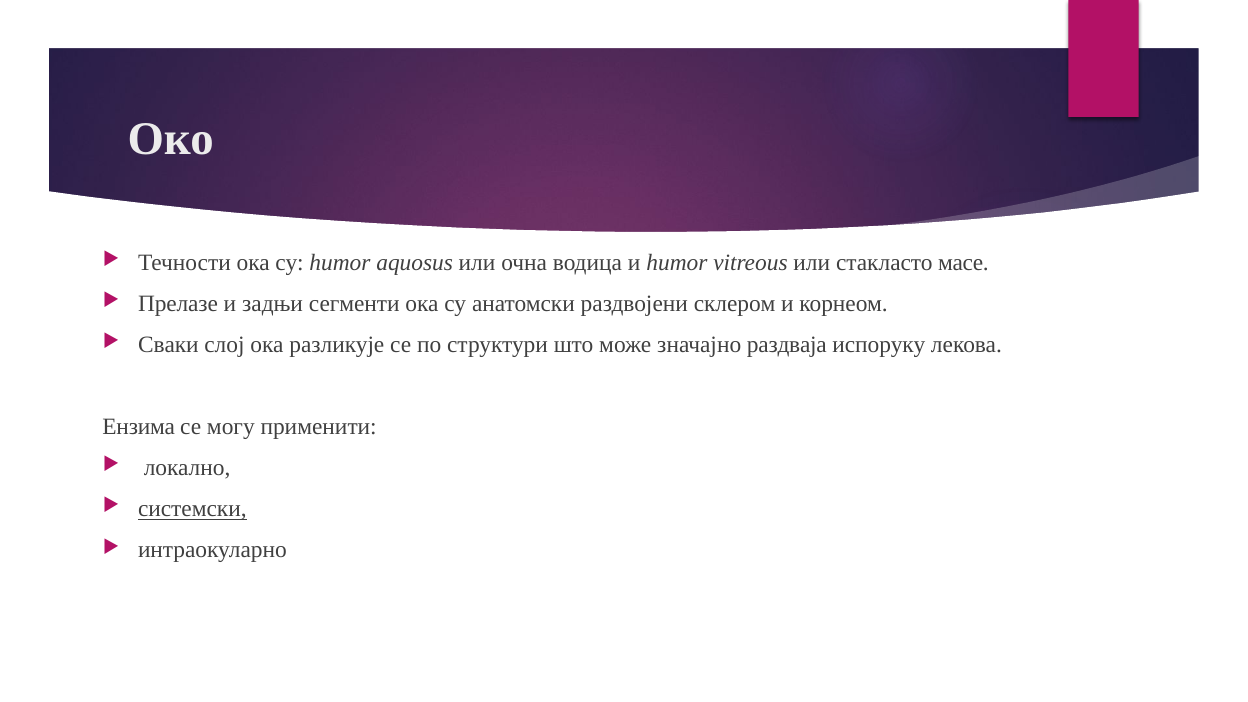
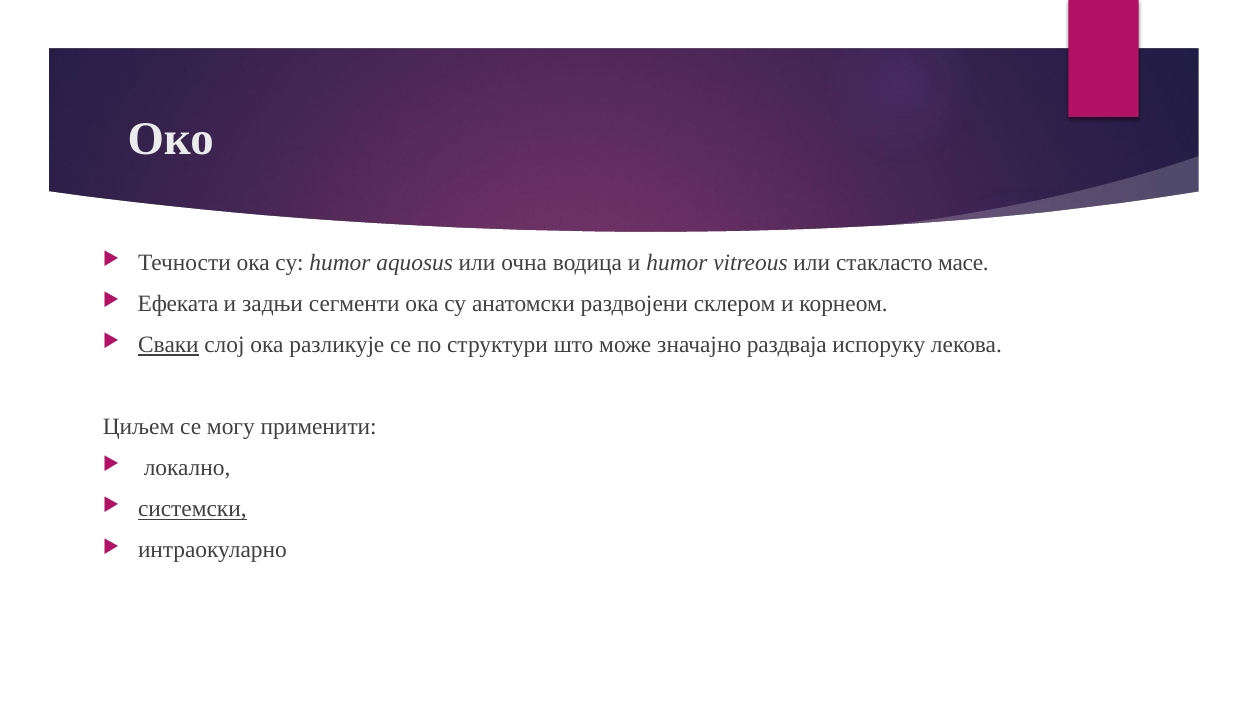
Прелазе: Прелазе -> Ефеката
Сваки underline: none -> present
Ензима: Ензима -> Циљем
